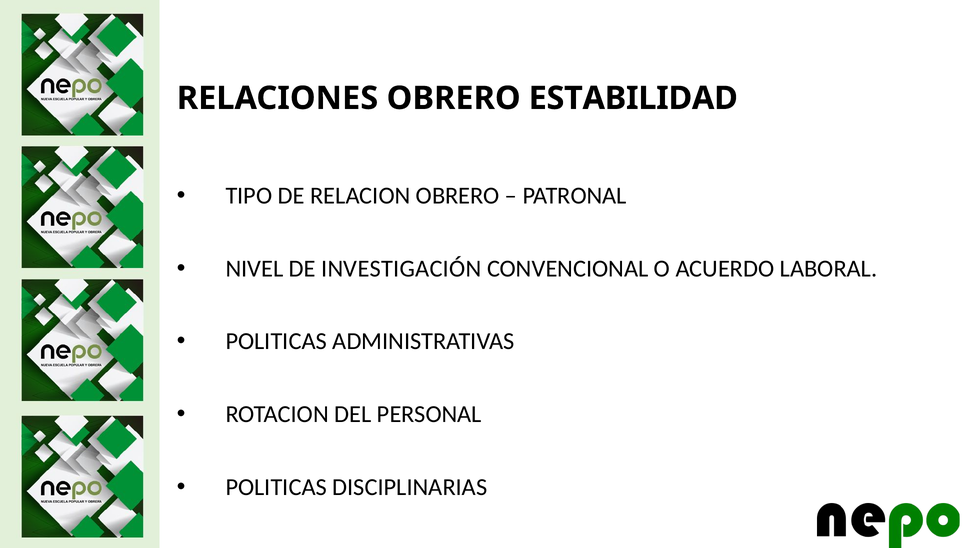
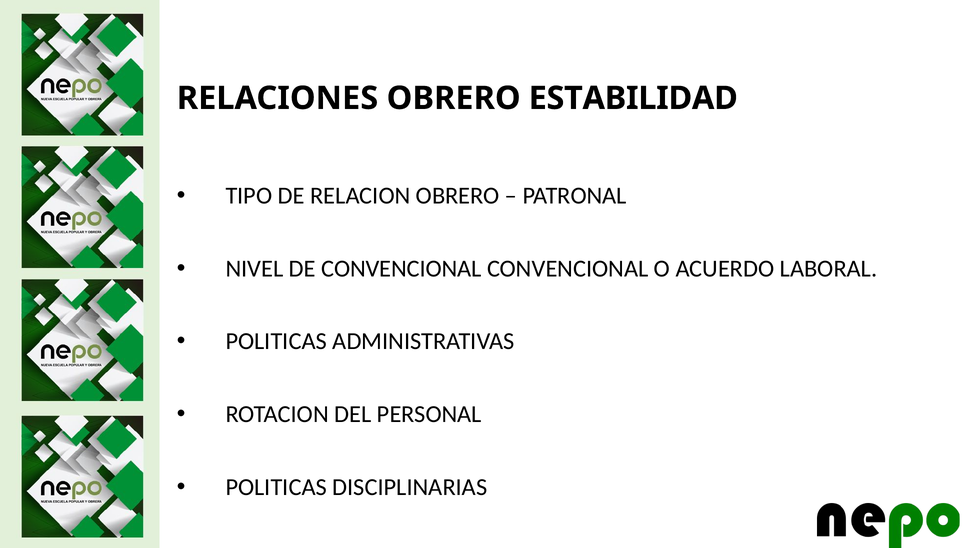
DE INVESTIGACIÓN: INVESTIGACIÓN -> CONVENCIONAL
